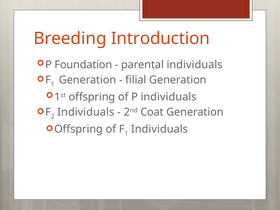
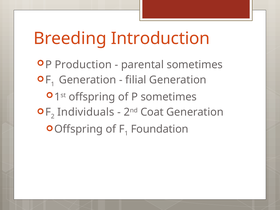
Foundation: Foundation -> Production
parental individuals: individuals -> sometimes
P individuals: individuals -> sometimes
Individuals at (160, 129): Individuals -> Foundation
